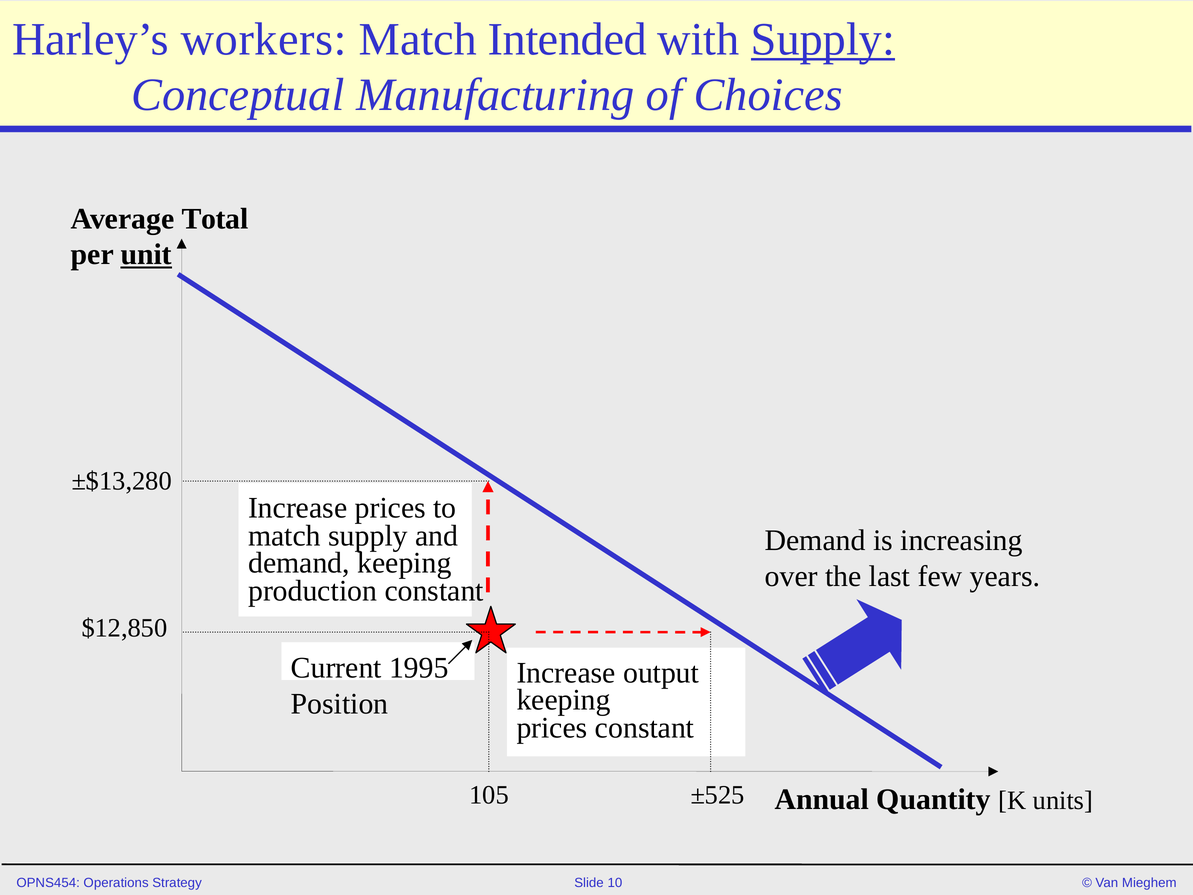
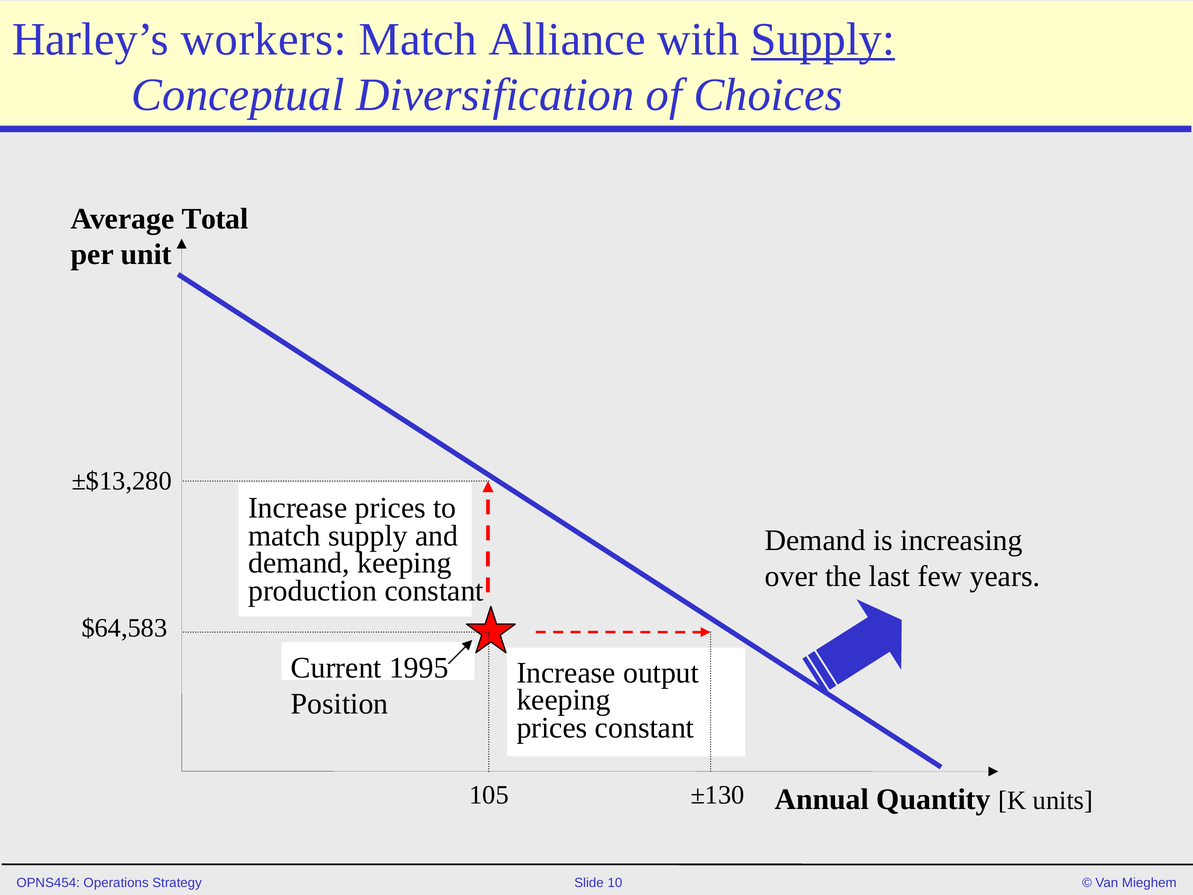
Intended: Intended -> Alliance
Manufacturing: Manufacturing -> Diversification
unit underline: present -> none
$12,850: $12,850 -> $64,583
±525: ±525 -> ±130
